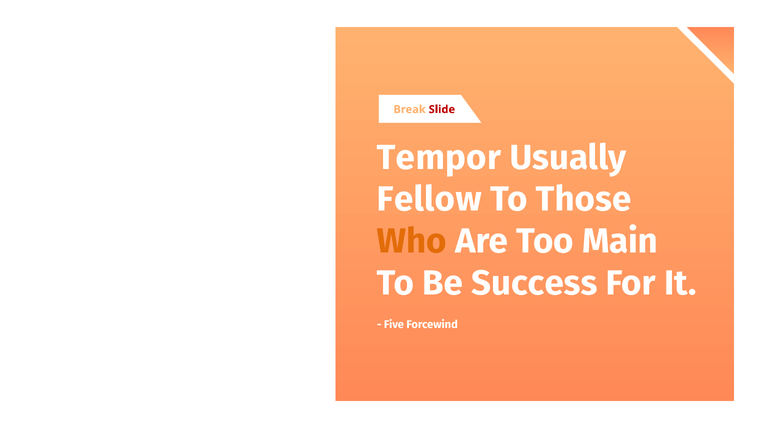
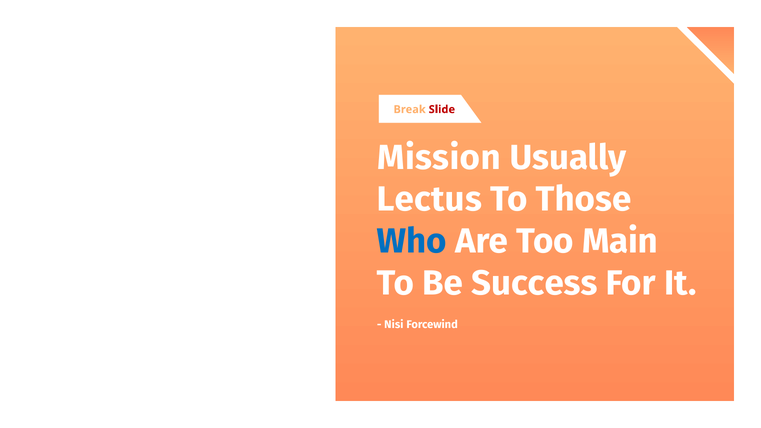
Tempor: Tempor -> Mission
Fellow: Fellow -> Lectus
Who colour: orange -> blue
Five: Five -> Nisi
